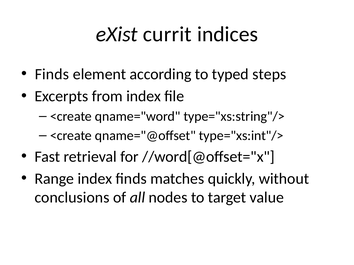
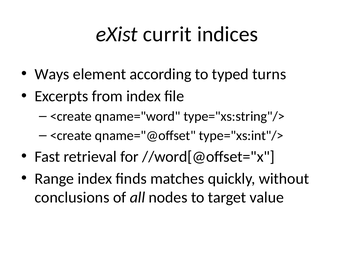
Finds at (52, 74): Finds -> Ways
steps: steps -> turns
